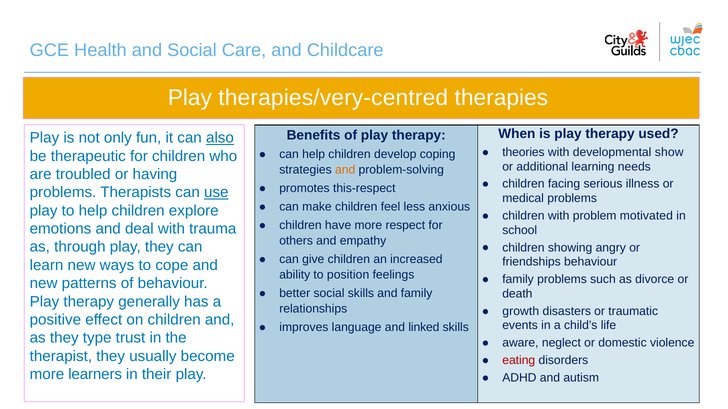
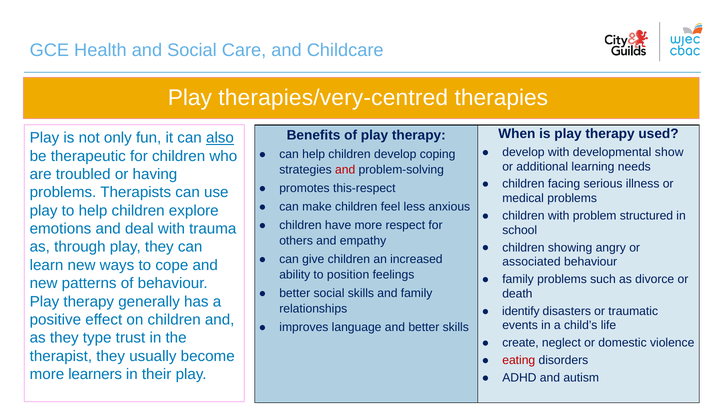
theories at (523, 152): theories -> develop
and at (345, 170) colour: orange -> red
use underline: present -> none
motivated: motivated -> structured
friendships: friendships -> associated
growth: growth -> identify
and linked: linked -> better
aware: aware -> create
